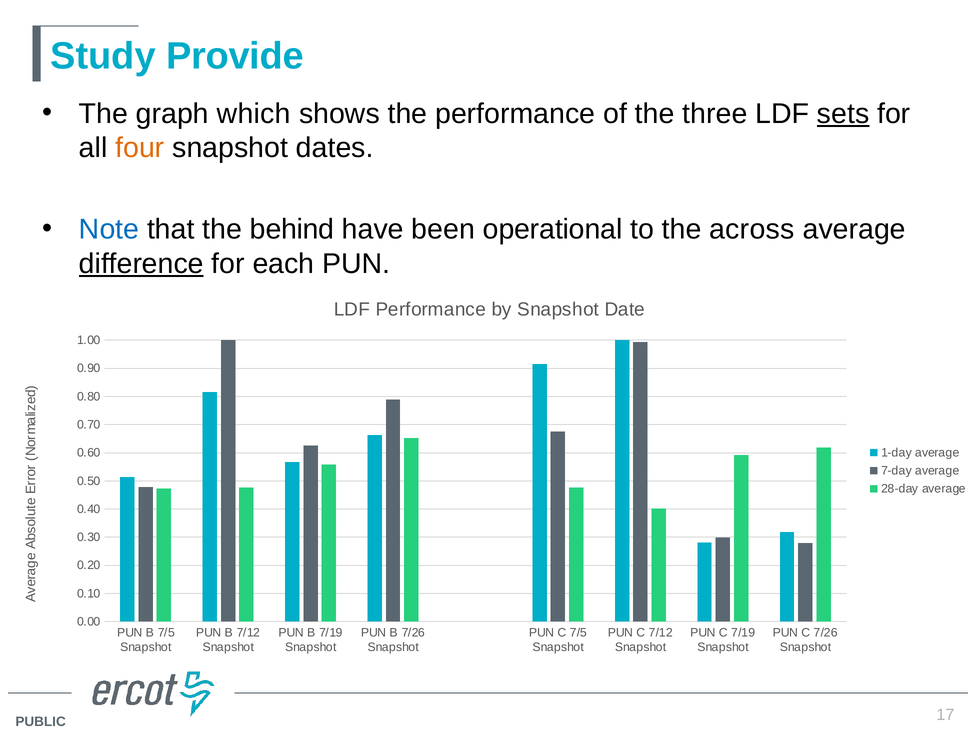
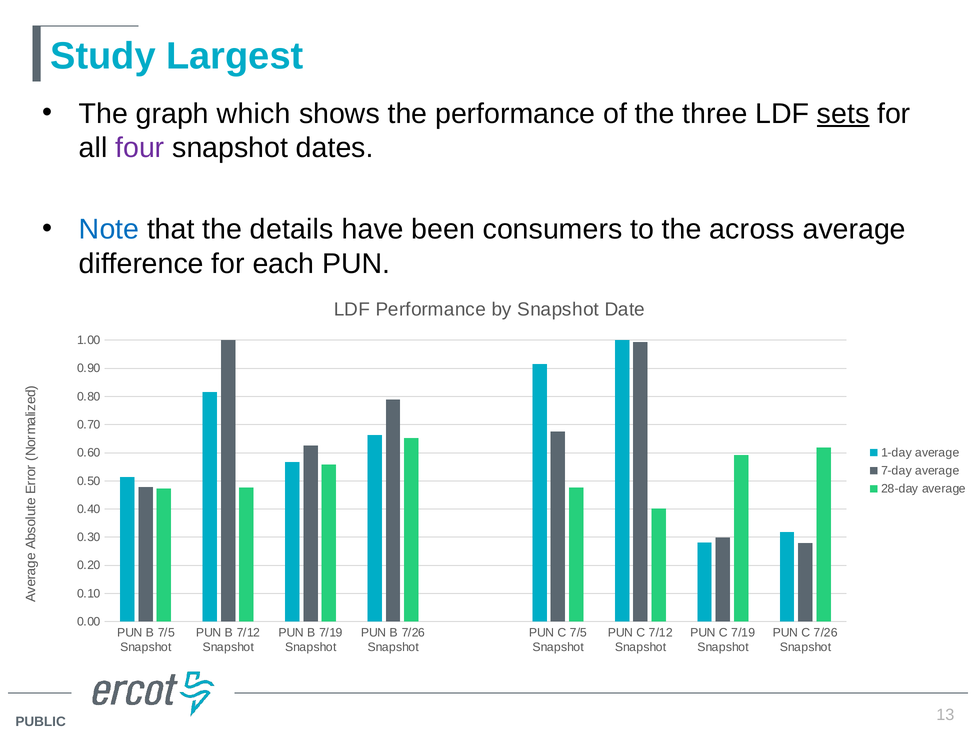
Provide: Provide -> Largest
four colour: orange -> purple
behind: behind -> details
operational: operational -> consumers
difference underline: present -> none
17: 17 -> 13
